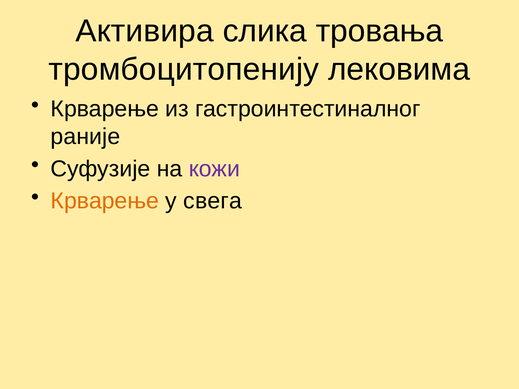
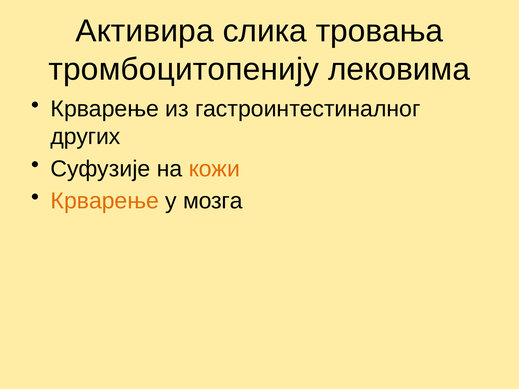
раније: раније -> других
кожи colour: purple -> orange
свега: свега -> мозга
